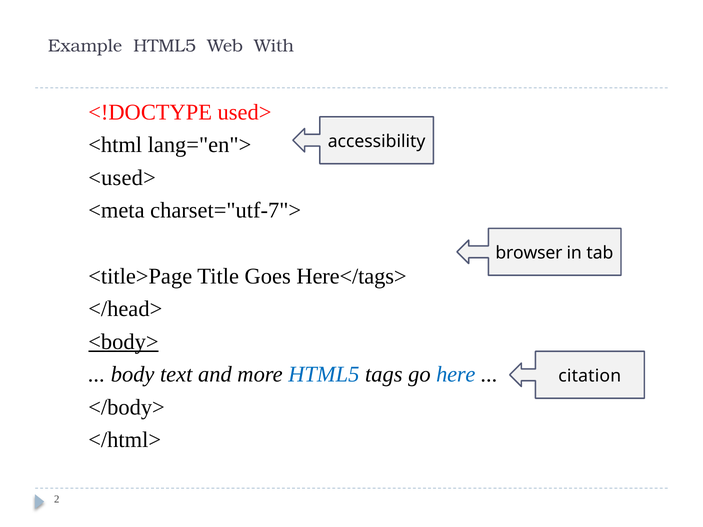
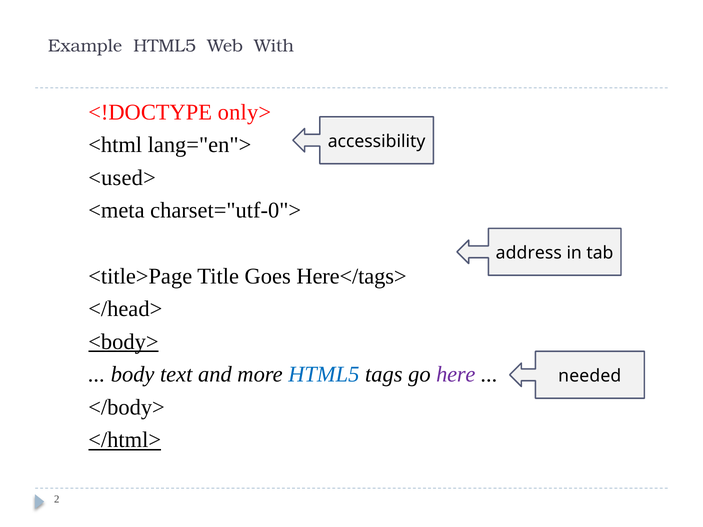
used>: used> -> only>
charset="utf-7">: charset="utf-7"> -> charset="utf-0">
browser: browser -> address
here colour: blue -> purple
citation: citation -> needed
</html> underline: none -> present
